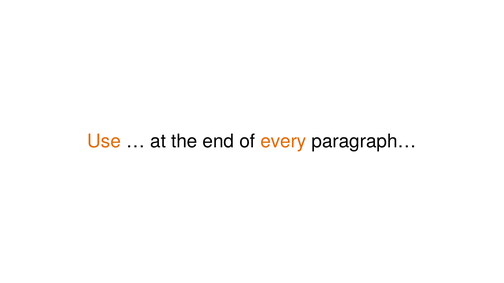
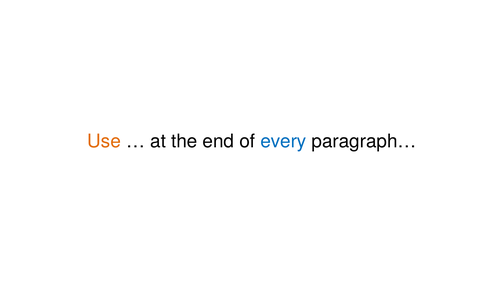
every colour: orange -> blue
